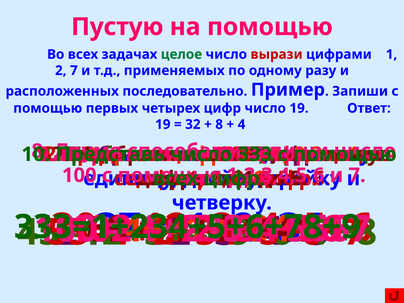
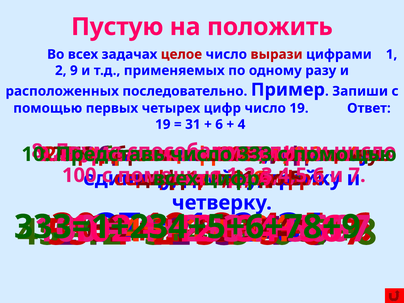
на помощью: помощью -> положить
целое colour: green -> red
2 7: 7 -> 9
32: 32 -> 31
8 at (219, 124): 8 -> 6
